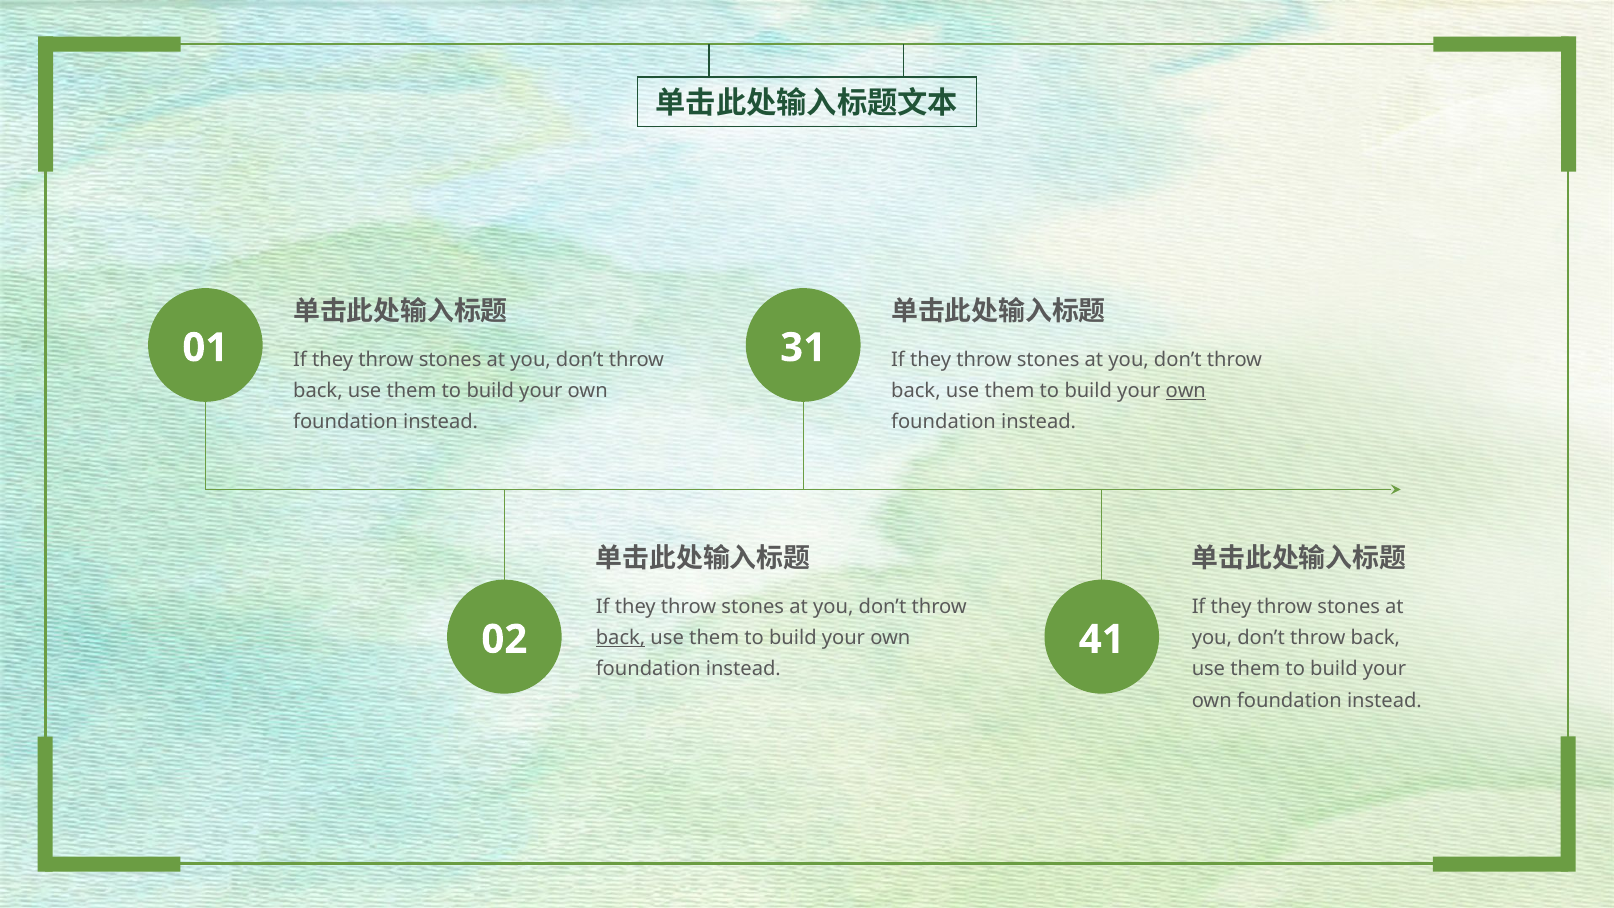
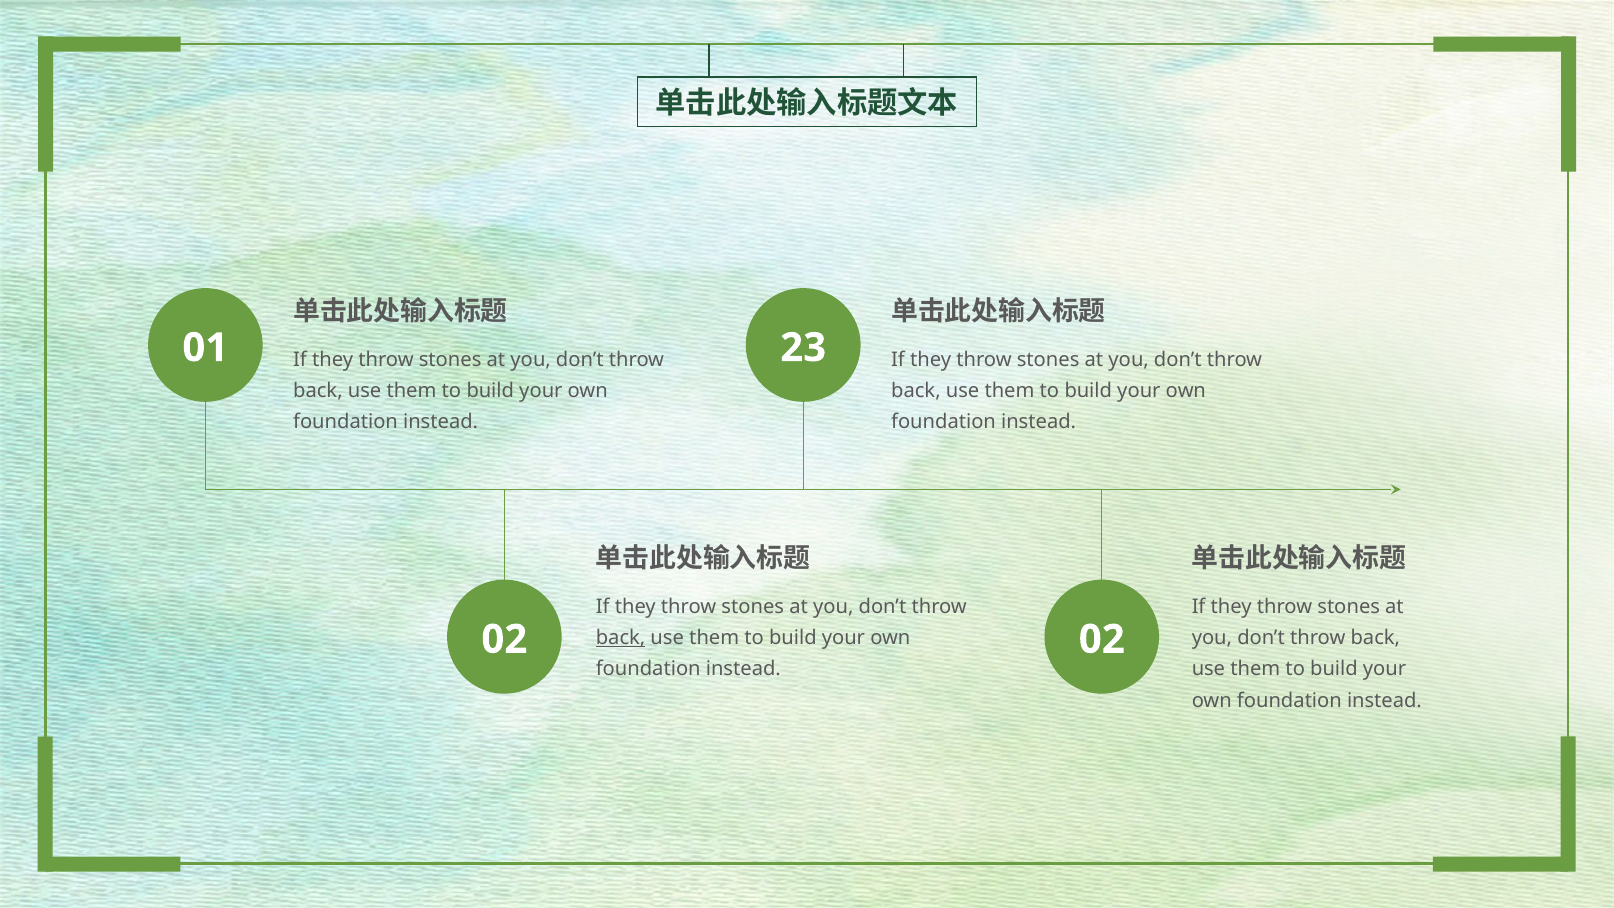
31: 31 -> 23
own at (1186, 391) underline: present -> none
02 41: 41 -> 02
